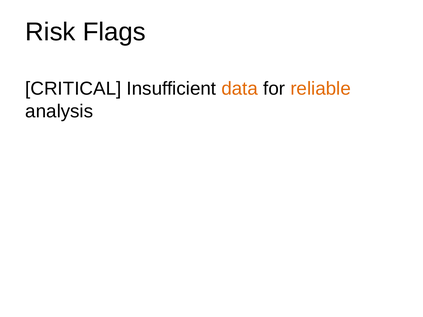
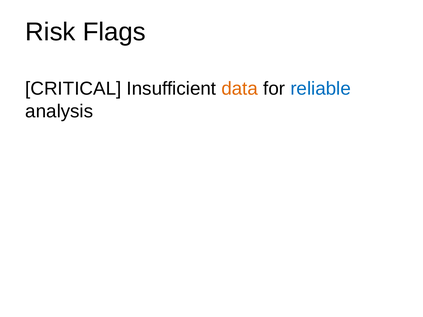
reliable colour: orange -> blue
